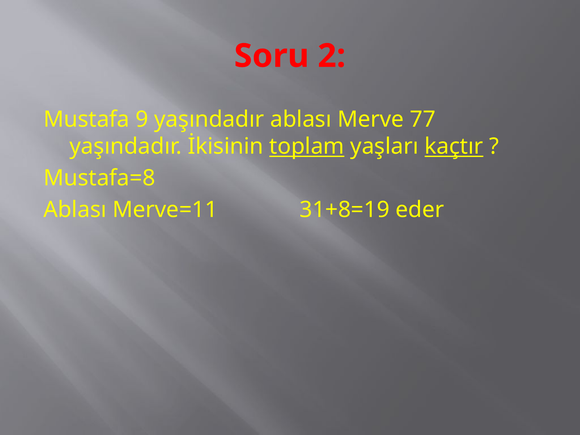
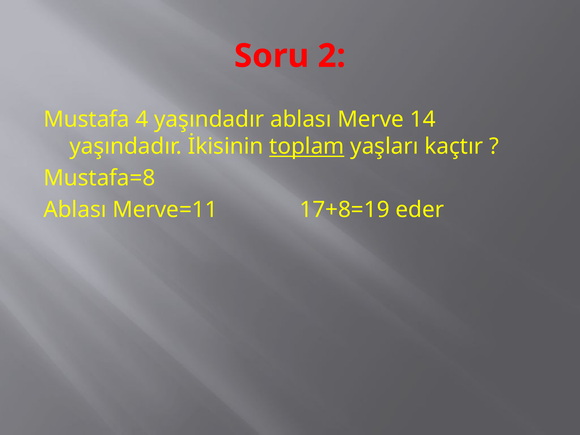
9: 9 -> 4
77: 77 -> 14
kaçtır underline: present -> none
31+8=19: 31+8=19 -> 17+8=19
